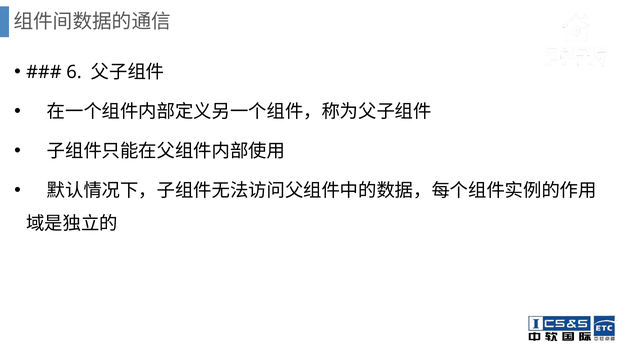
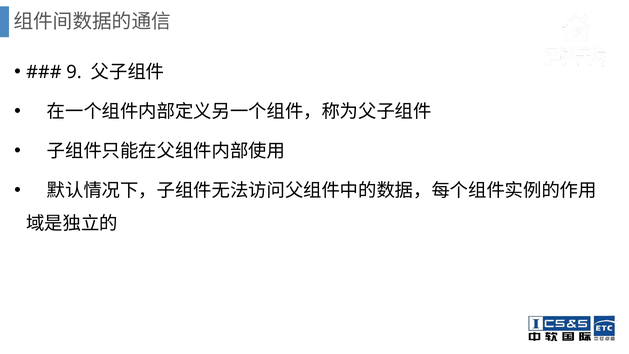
6: 6 -> 9
